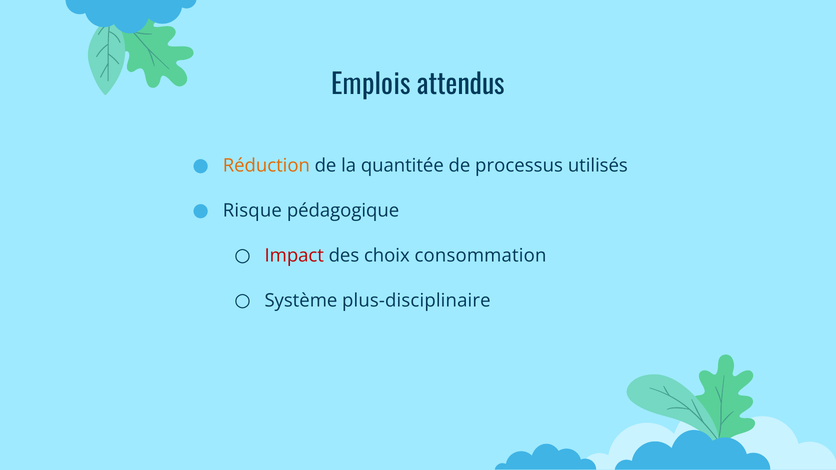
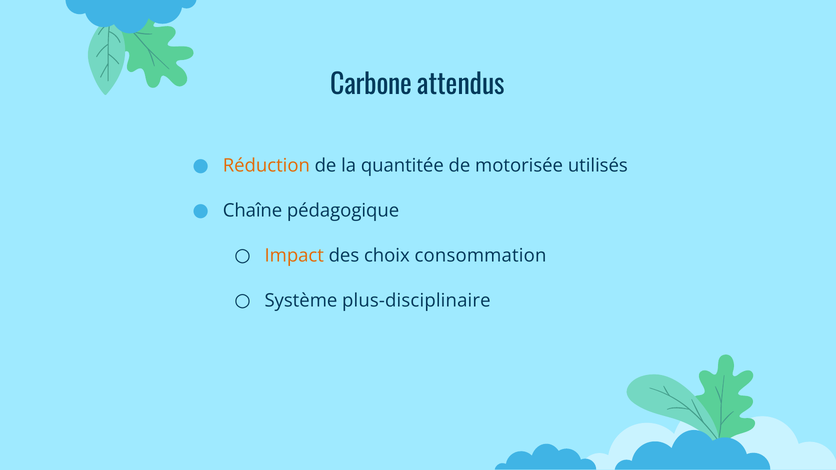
Emplois: Emplois -> Carbone
processus: processus -> motorisée
Risque: Risque -> Chaîne
Impact colour: red -> orange
